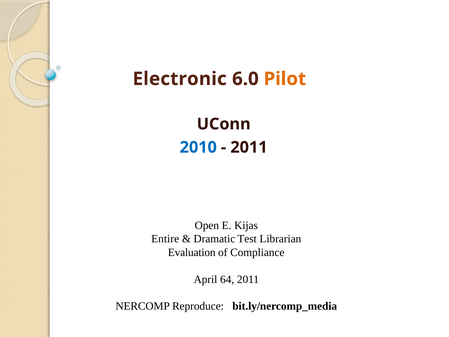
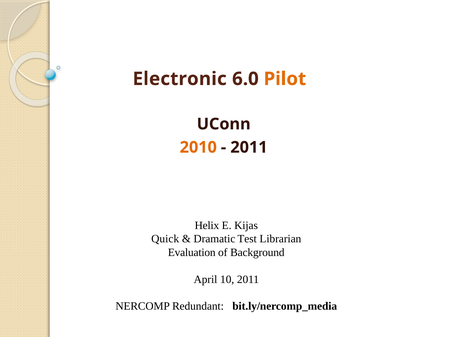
2010 colour: blue -> orange
Open: Open -> Helix
Entire: Entire -> Quick
Compliance: Compliance -> Background
64: 64 -> 10
Reproduce: Reproduce -> Redundant
